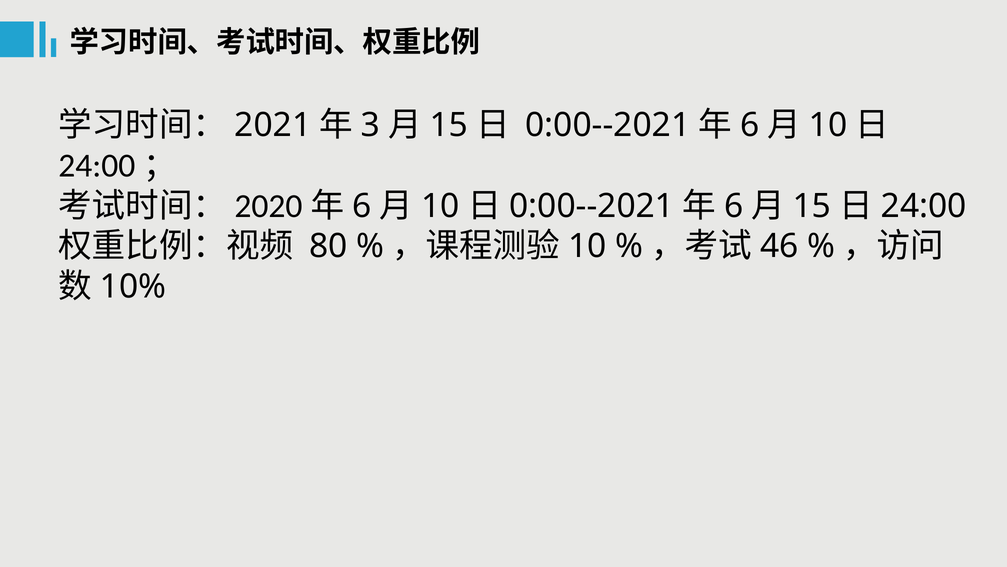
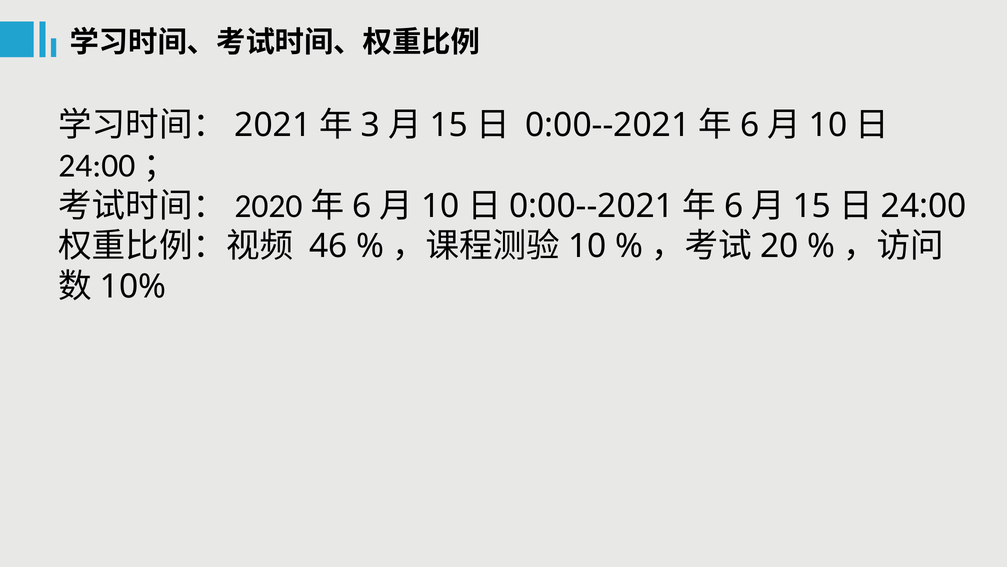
80: 80 -> 46
46: 46 -> 20
